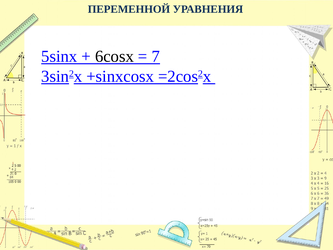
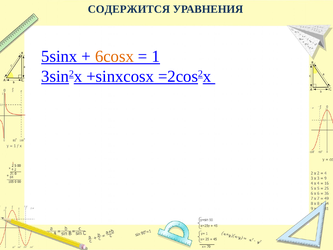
ПЕРЕМЕННОЙ: ПЕРЕМЕННОЙ -> СОДЕРЖИТСЯ
6cosx colour: black -> orange
7: 7 -> 1
